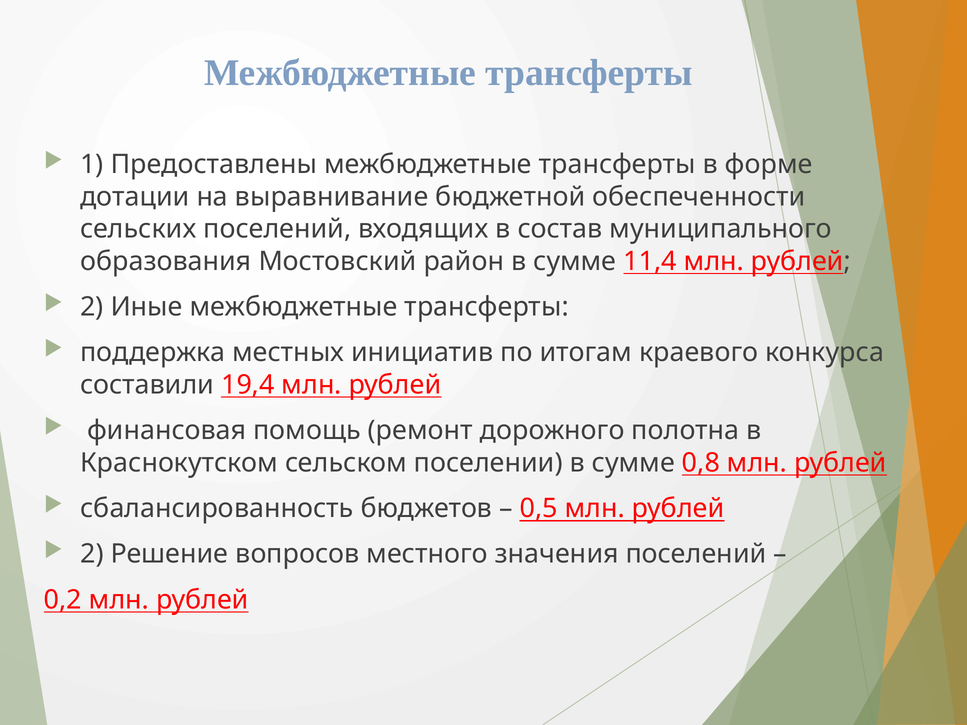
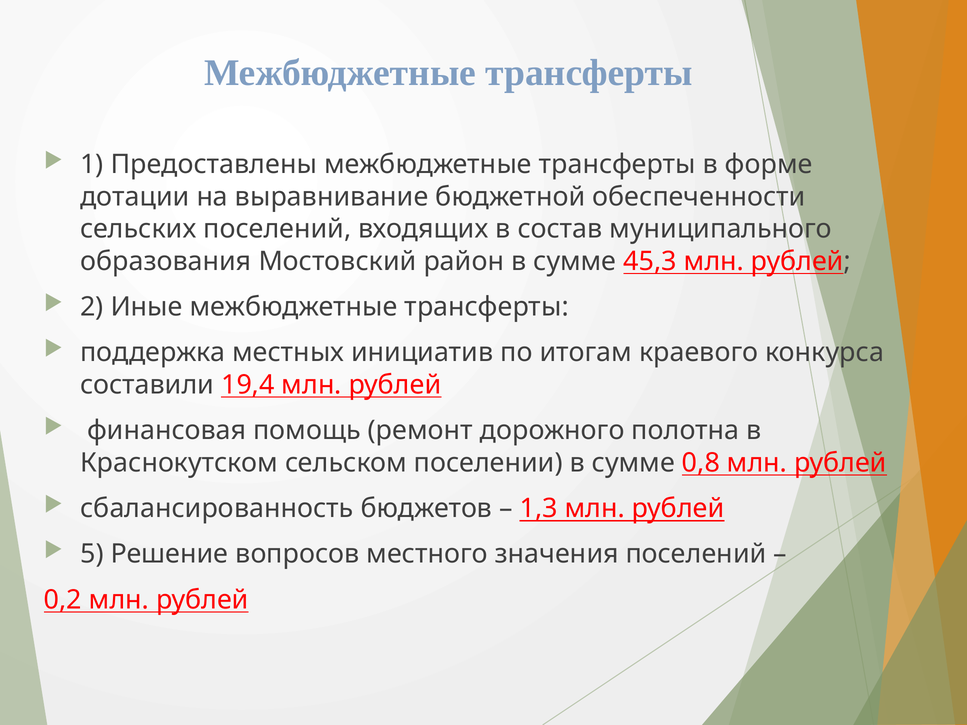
11,4: 11,4 -> 45,3
0,5: 0,5 -> 1,3
2 at (92, 554): 2 -> 5
